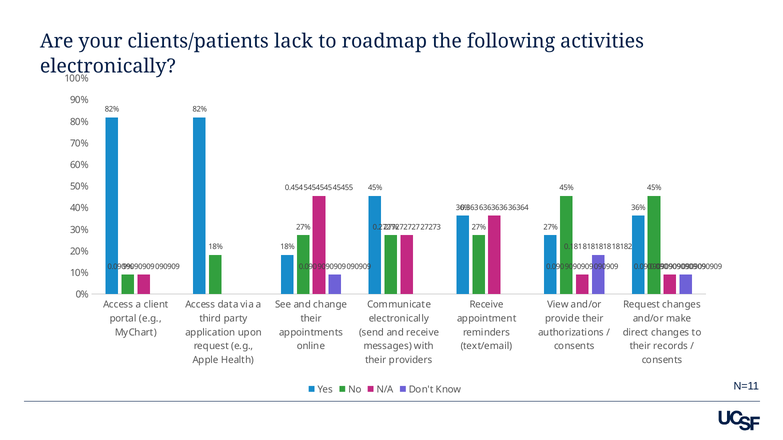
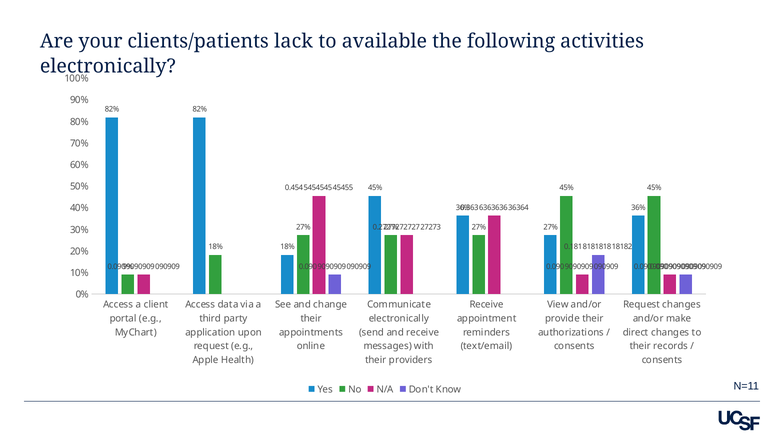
roadmap: roadmap -> available
